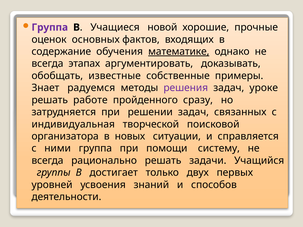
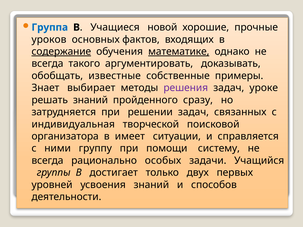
Группа at (50, 27) colour: purple -> blue
оценок: оценок -> уроков
содержание underline: none -> present
этапах: этапах -> такого
радуемся: радуемся -> выбирает
решать работе: работе -> знаний
новых: новых -> имеет
ними группа: группа -> группу
рационально решать: решать -> особых
